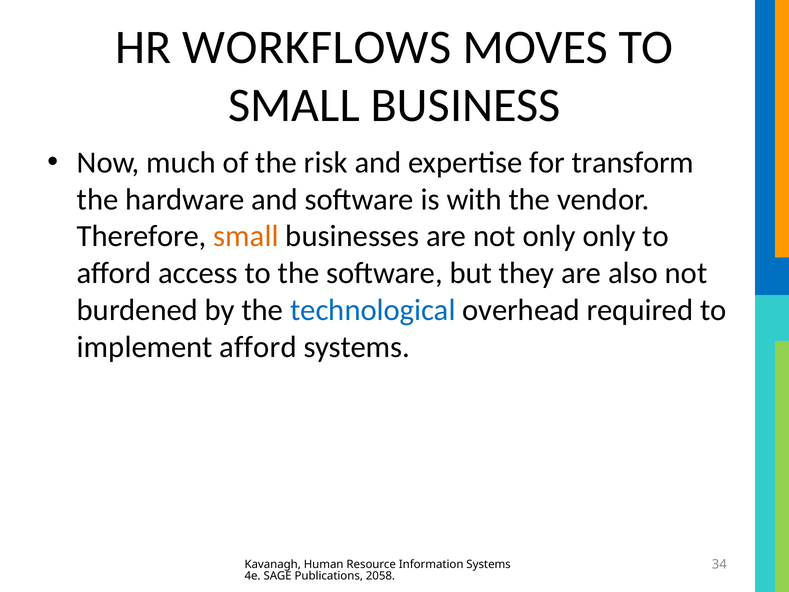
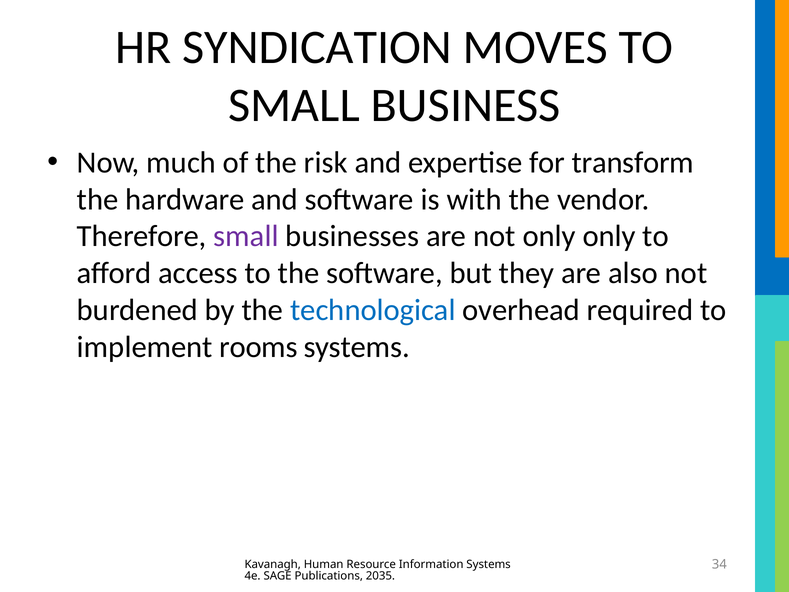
WORKFLOWS: WORKFLOWS -> SYNDICATION
small at (246, 236) colour: orange -> purple
implement afford: afford -> rooms
2058: 2058 -> 2035
